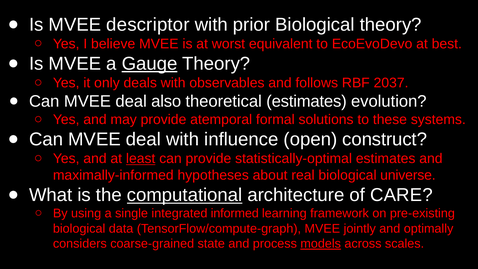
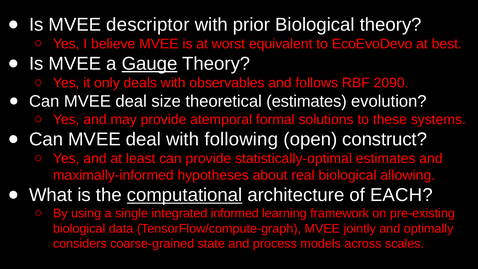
2037: 2037 -> 2090
also: also -> size
influence: influence -> following
least underline: present -> none
universe: universe -> allowing
CARE: CARE -> EACH
models underline: present -> none
